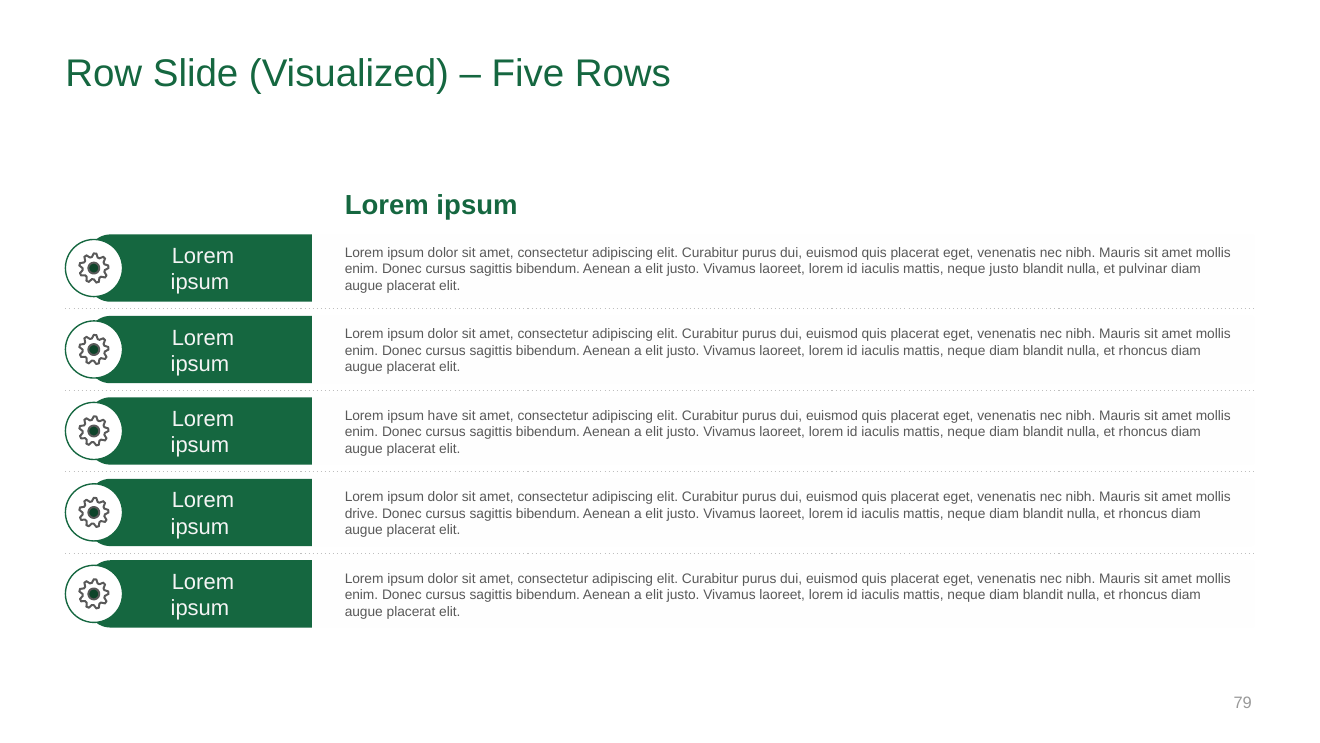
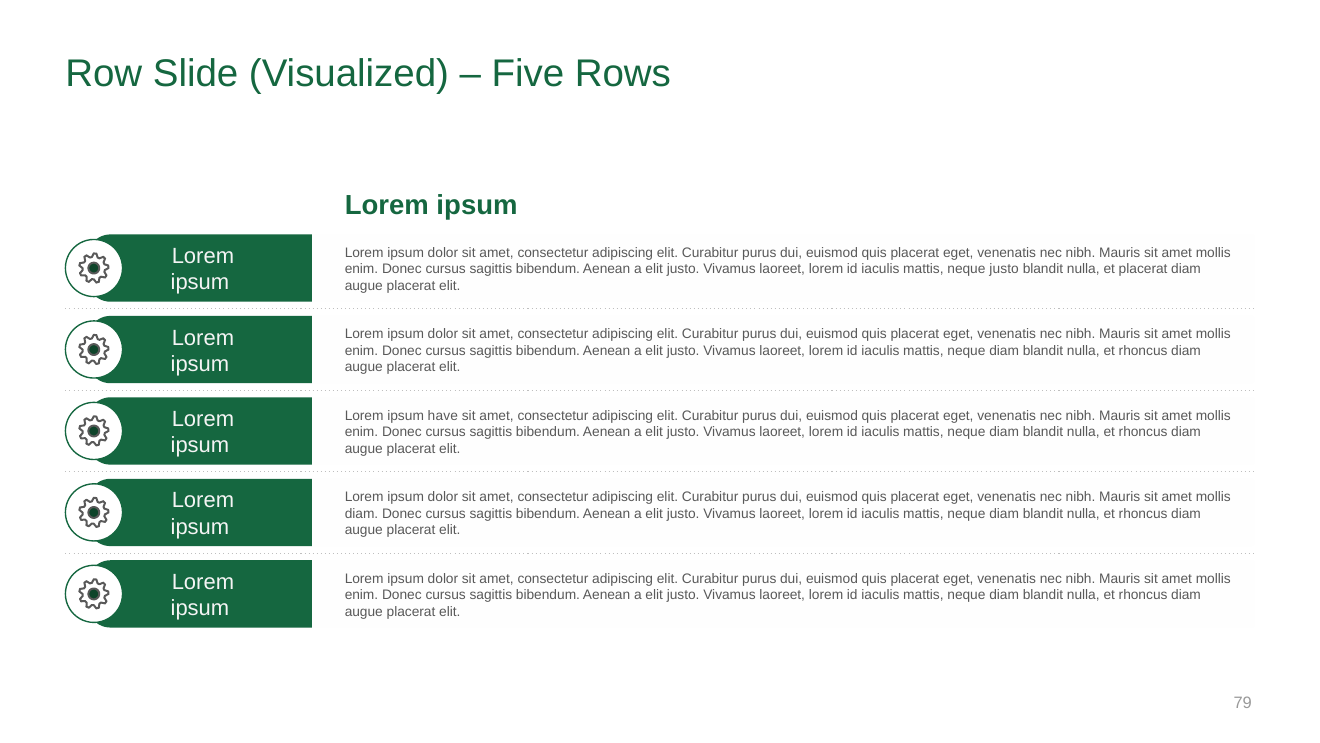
et pulvinar: pulvinar -> placerat
drive at (362, 513): drive -> diam
